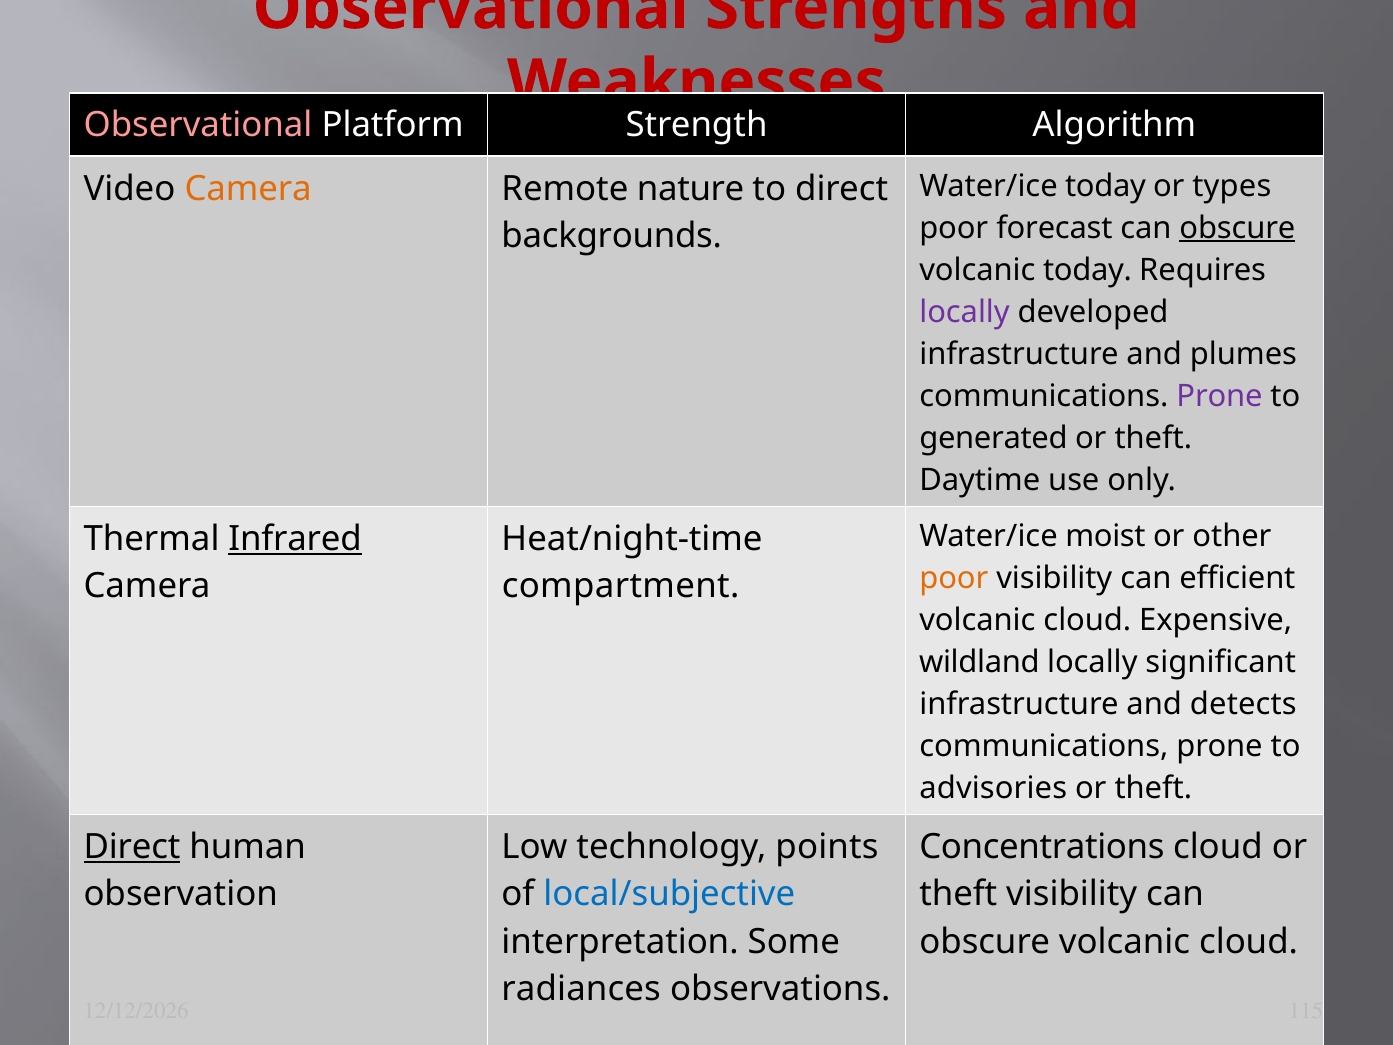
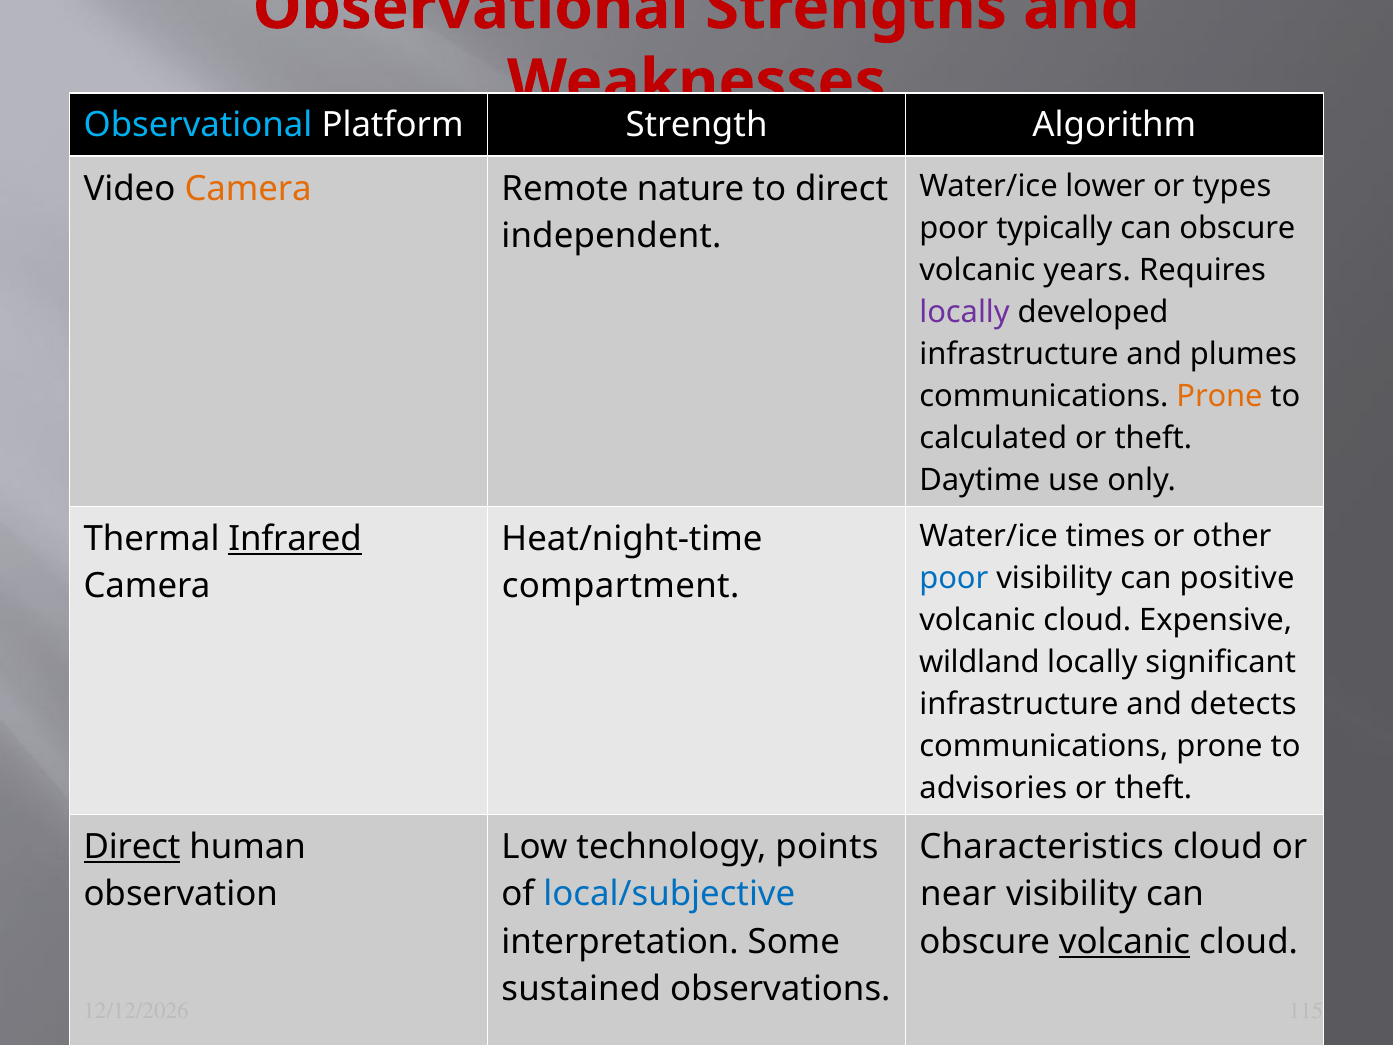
Observational at (198, 125) colour: pink -> light blue
Water/ice today: today -> lower
forecast: forecast -> typically
obscure at (1237, 228) underline: present -> none
backgrounds: backgrounds -> independent
volcanic today: today -> years
Prone at (1220, 396) colour: purple -> orange
generated: generated -> calculated
moist: moist -> times
poor at (954, 578) colour: orange -> blue
efficient: efficient -> positive
Concentrations: Concentrations -> Characteristics
theft at (958, 894): theft -> near
volcanic at (1125, 942) underline: none -> present
radiances: radiances -> sustained
